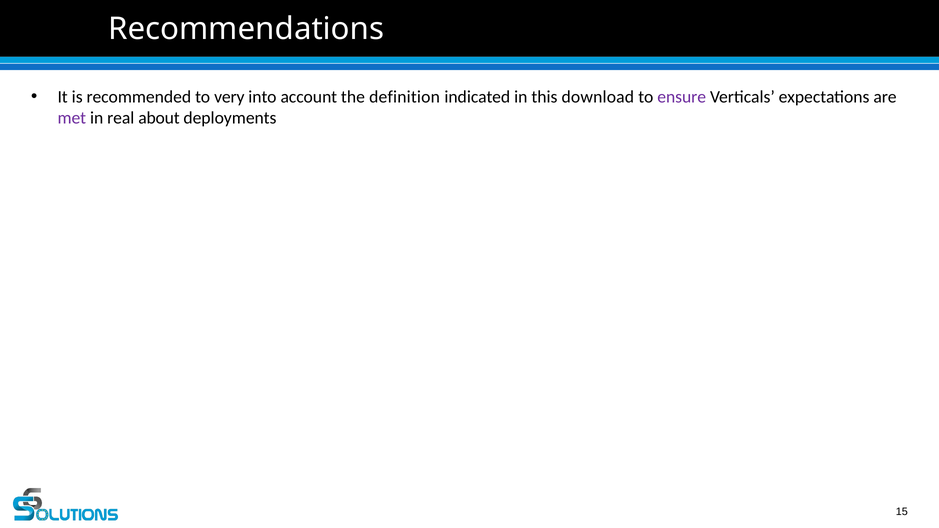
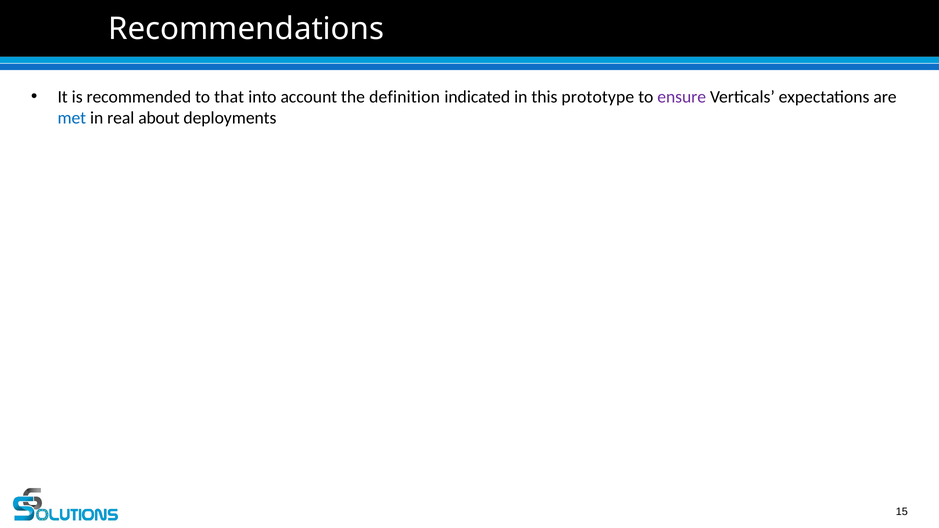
very: very -> that
download: download -> prototype
met colour: purple -> blue
